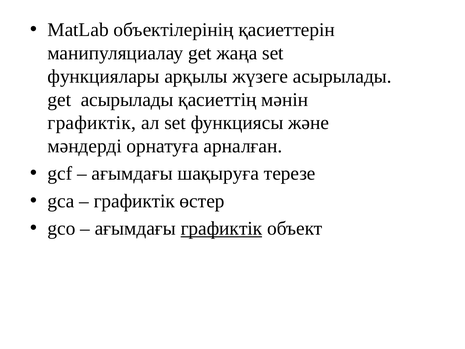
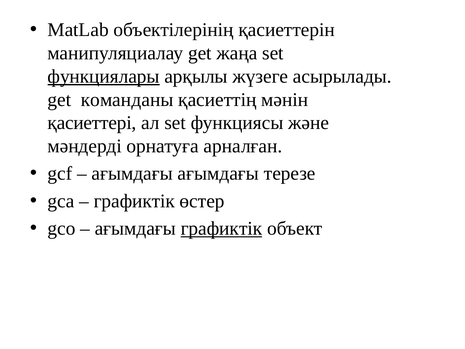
функциялары underline: none -> present
get асырылады: асырылады -> команданы
графиктік at (92, 123): графиктік -> қасиеттері
ағымдағы шақыруға: шақыруға -> ағымдағы
